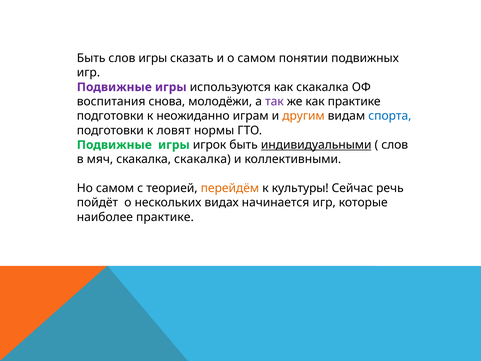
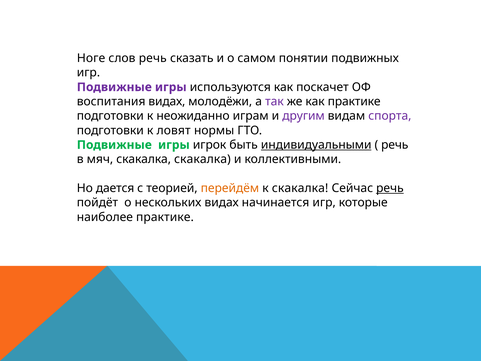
Быть at (91, 58): Быть -> Ноге
слов игры: игры -> речь
как скакалка: скакалка -> поскачет
воспитания снова: снова -> видах
другим colour: orange -> purple
спорта colour: blue -> purple
слов at (395, 145): слов -> речь
Но самом: самом -> дается
к культуры: культуры -> скакалка
речь at (390, 188) underline: none -> present
